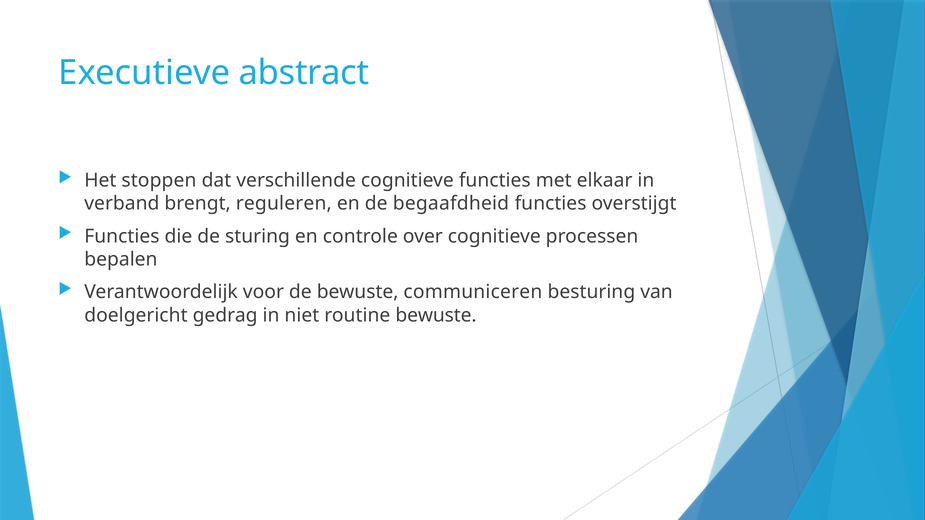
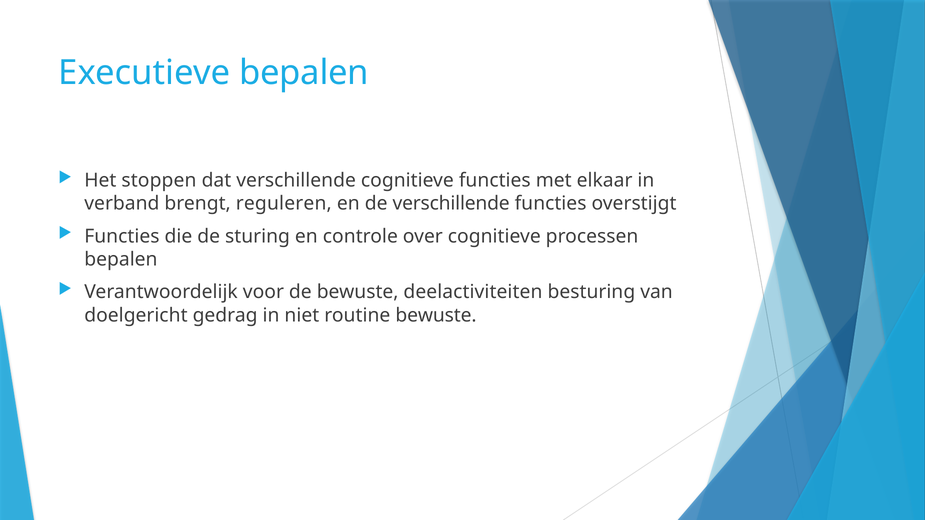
Executieve abstract: abstract -> bepalen
de begaafdheid: begaafdheid -> verschillende
communiceren: communiceren -> deelactiviteiten
